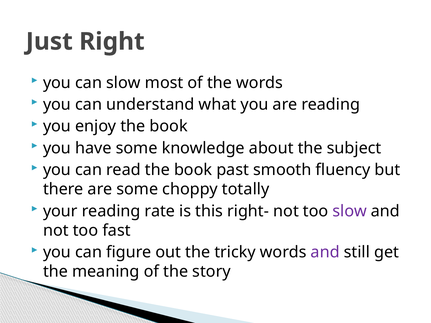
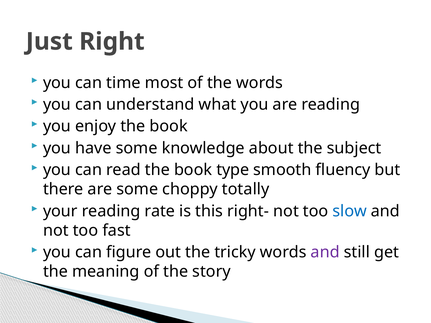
can slow: slow -> time
past: past -> type
slow at (350, 211) colour: purple -> blue
